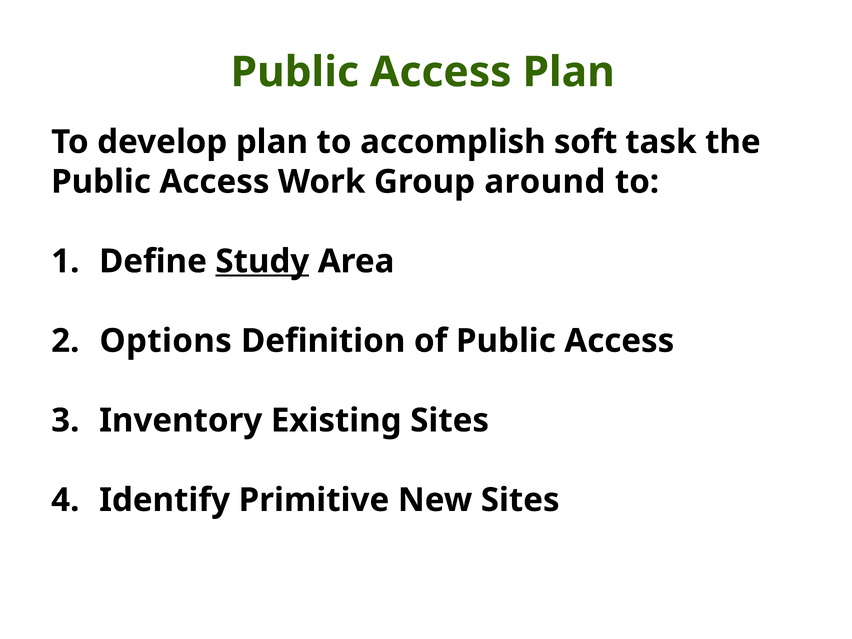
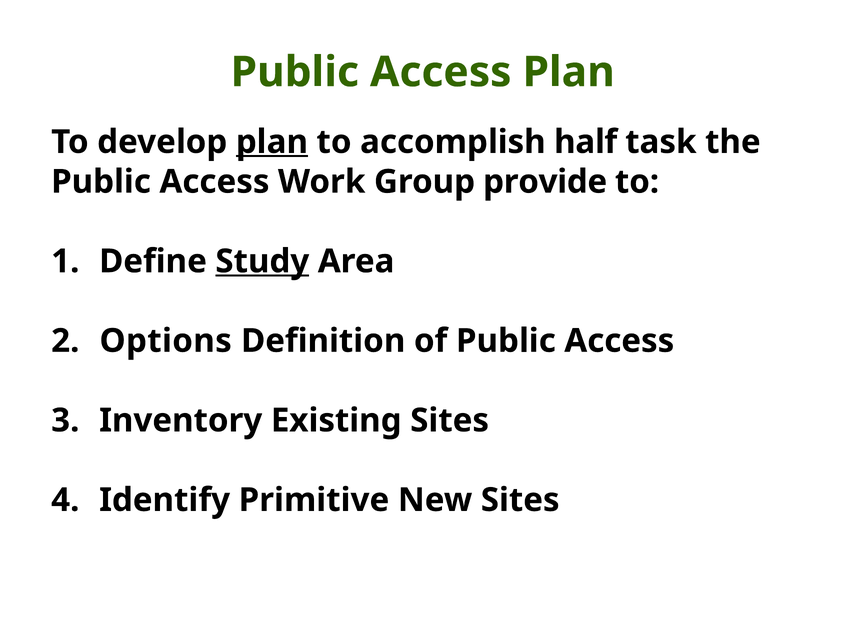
plan at (272, 142) underline: none -> present
soft: soft -> half
around: around -> provide
